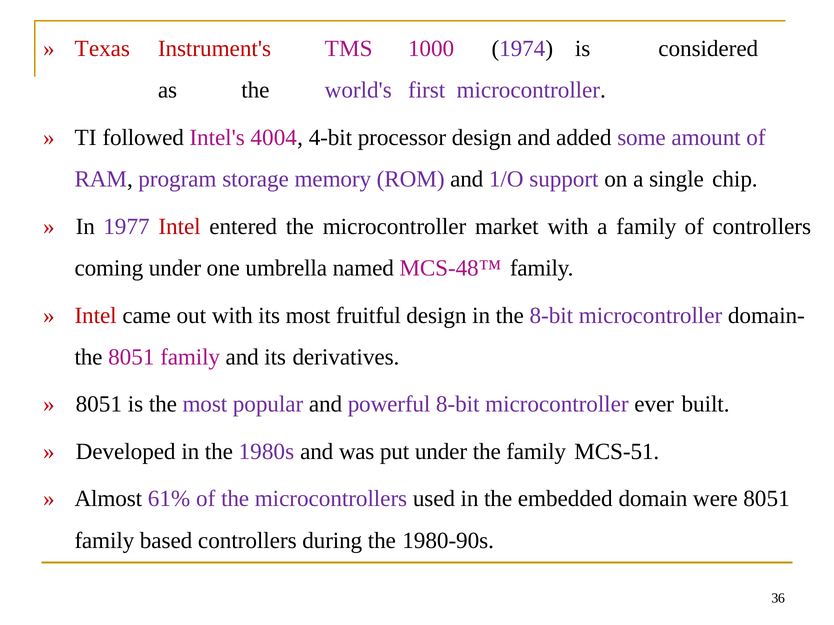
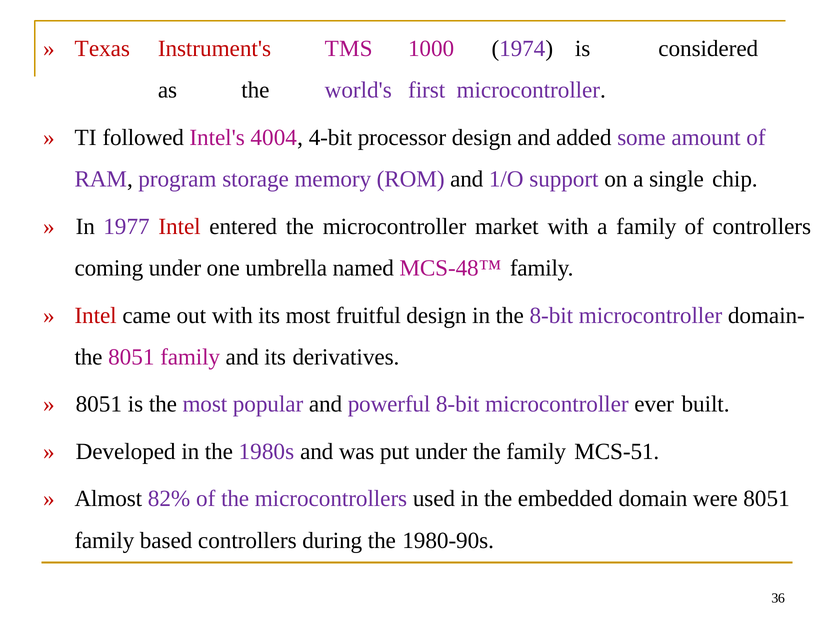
61%: 61% -> 82%
